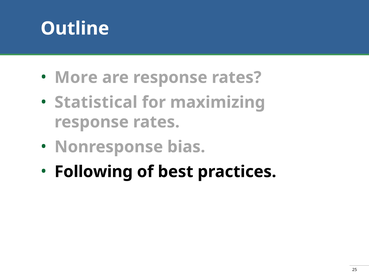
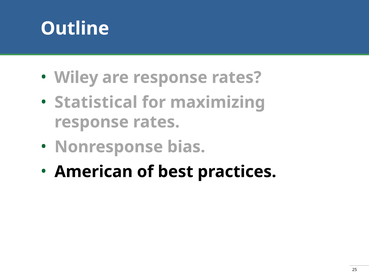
More: More -> Wiley
Following: Following -> American
